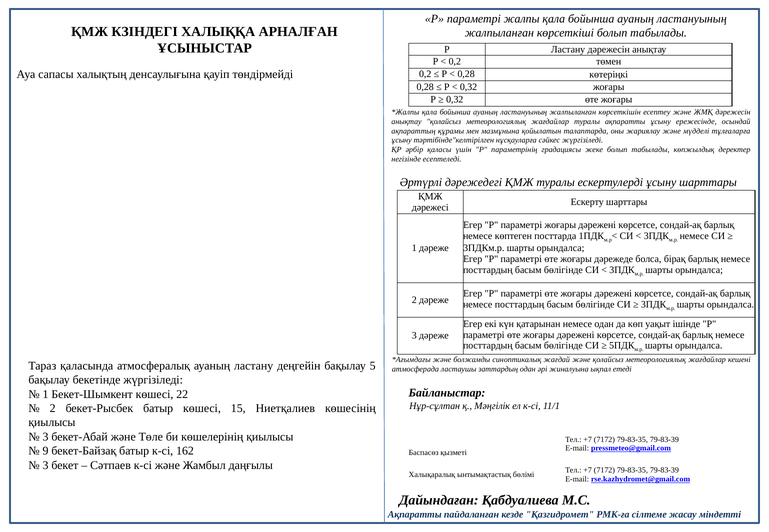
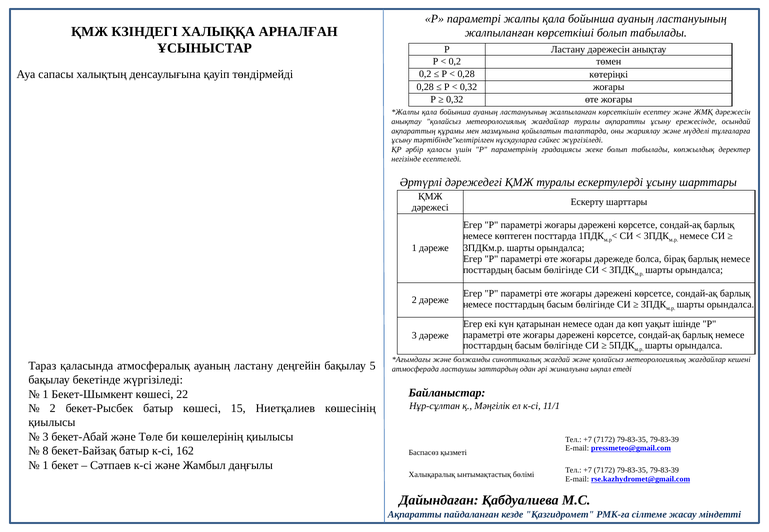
9: 9 -> 8
3 at (46, 465): 3 -> 1
